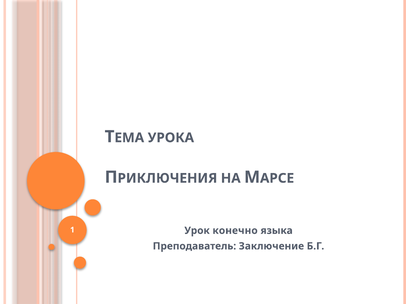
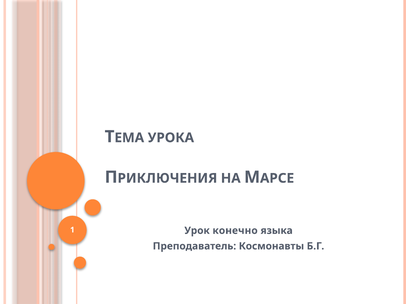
Заключение: Заключение -> Космонавты
